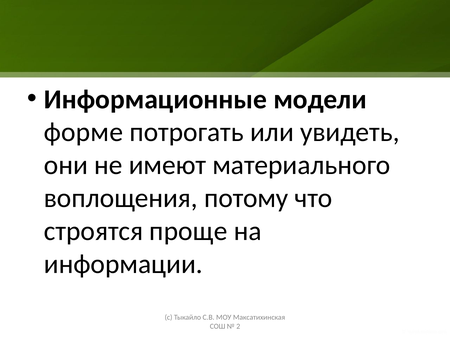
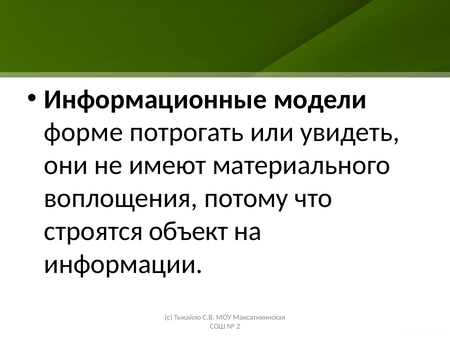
проще: проще -> объект
